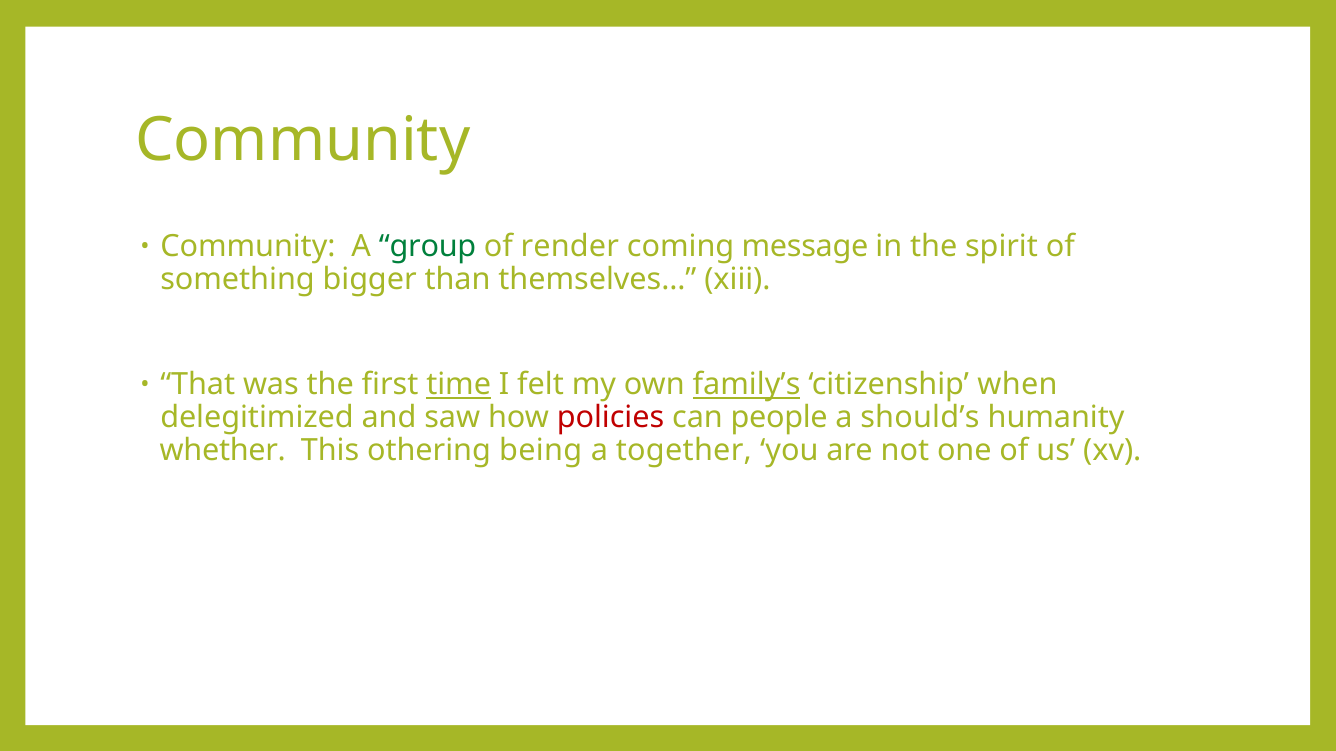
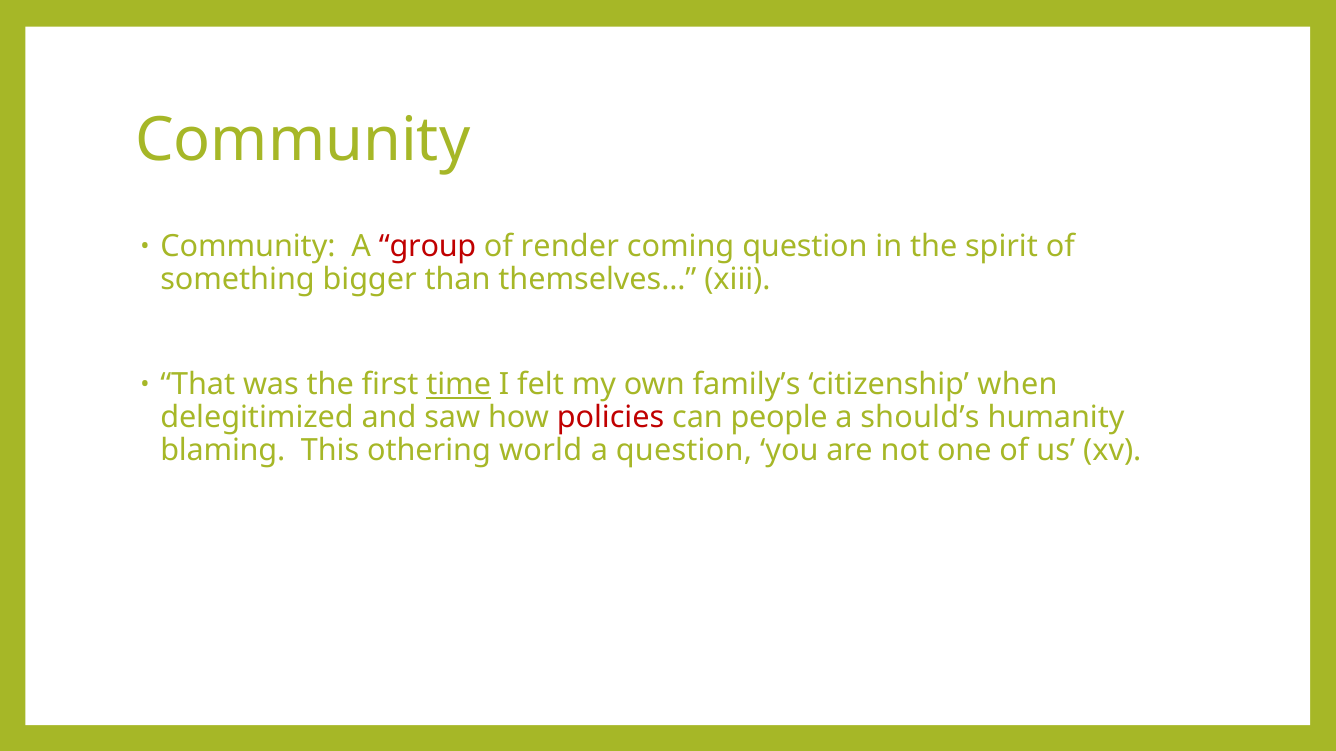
group colour: green -> red
coming message: message -> question
family’s underline: present -> none
whether: whether -> blaming
being: being -> world
a together: together -> question
